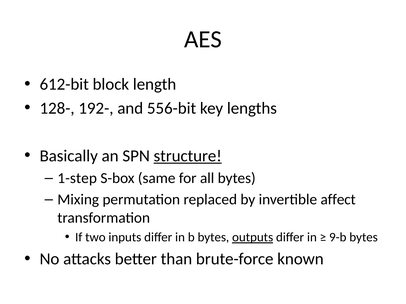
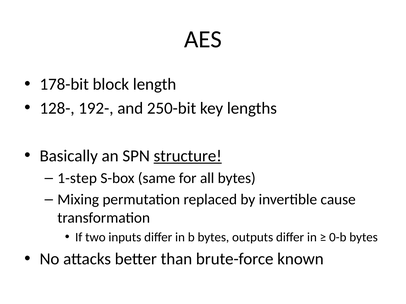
612-bit: 612-bit -> 178-bit
556-bit: 556-bit -> 250-bit
affect: affect -> cause
outputs underline: present -> none
9-b: 9-b -> 0-b
